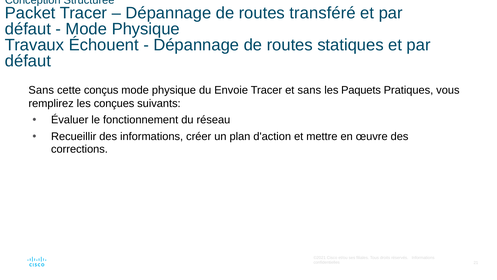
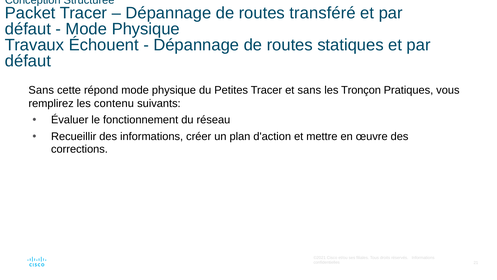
conçus: conçus -> répond
Envoie: Envoie -> Petites
Paquets: Paquets -> Tronçon
conçues: conçues -> contenu
